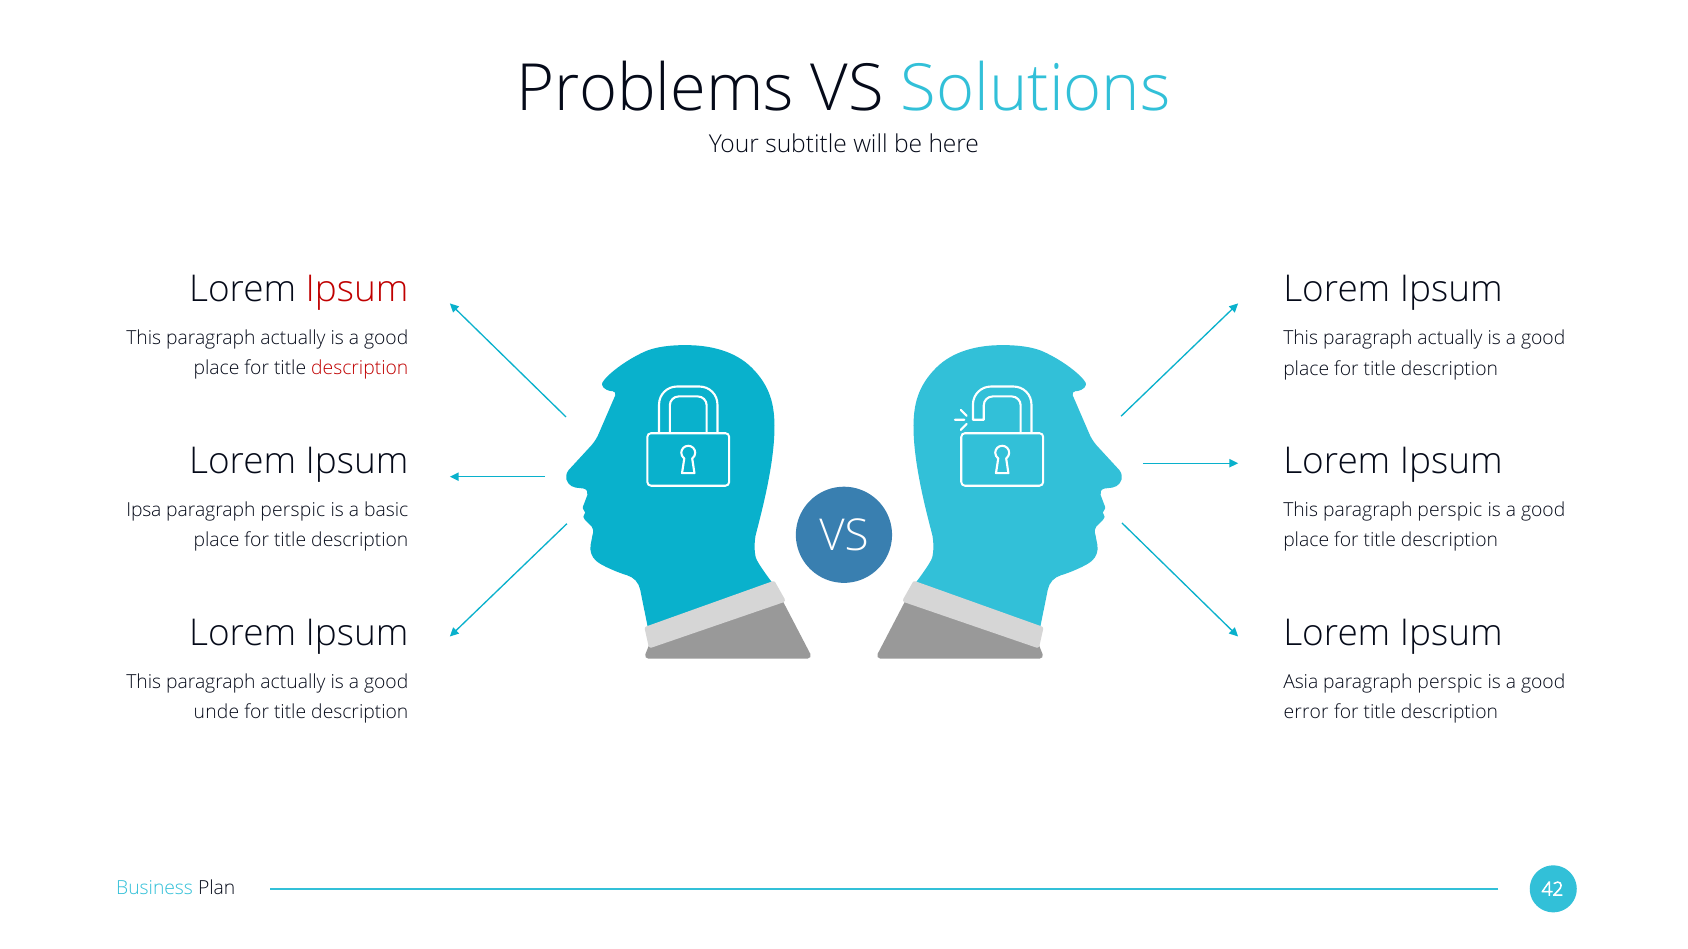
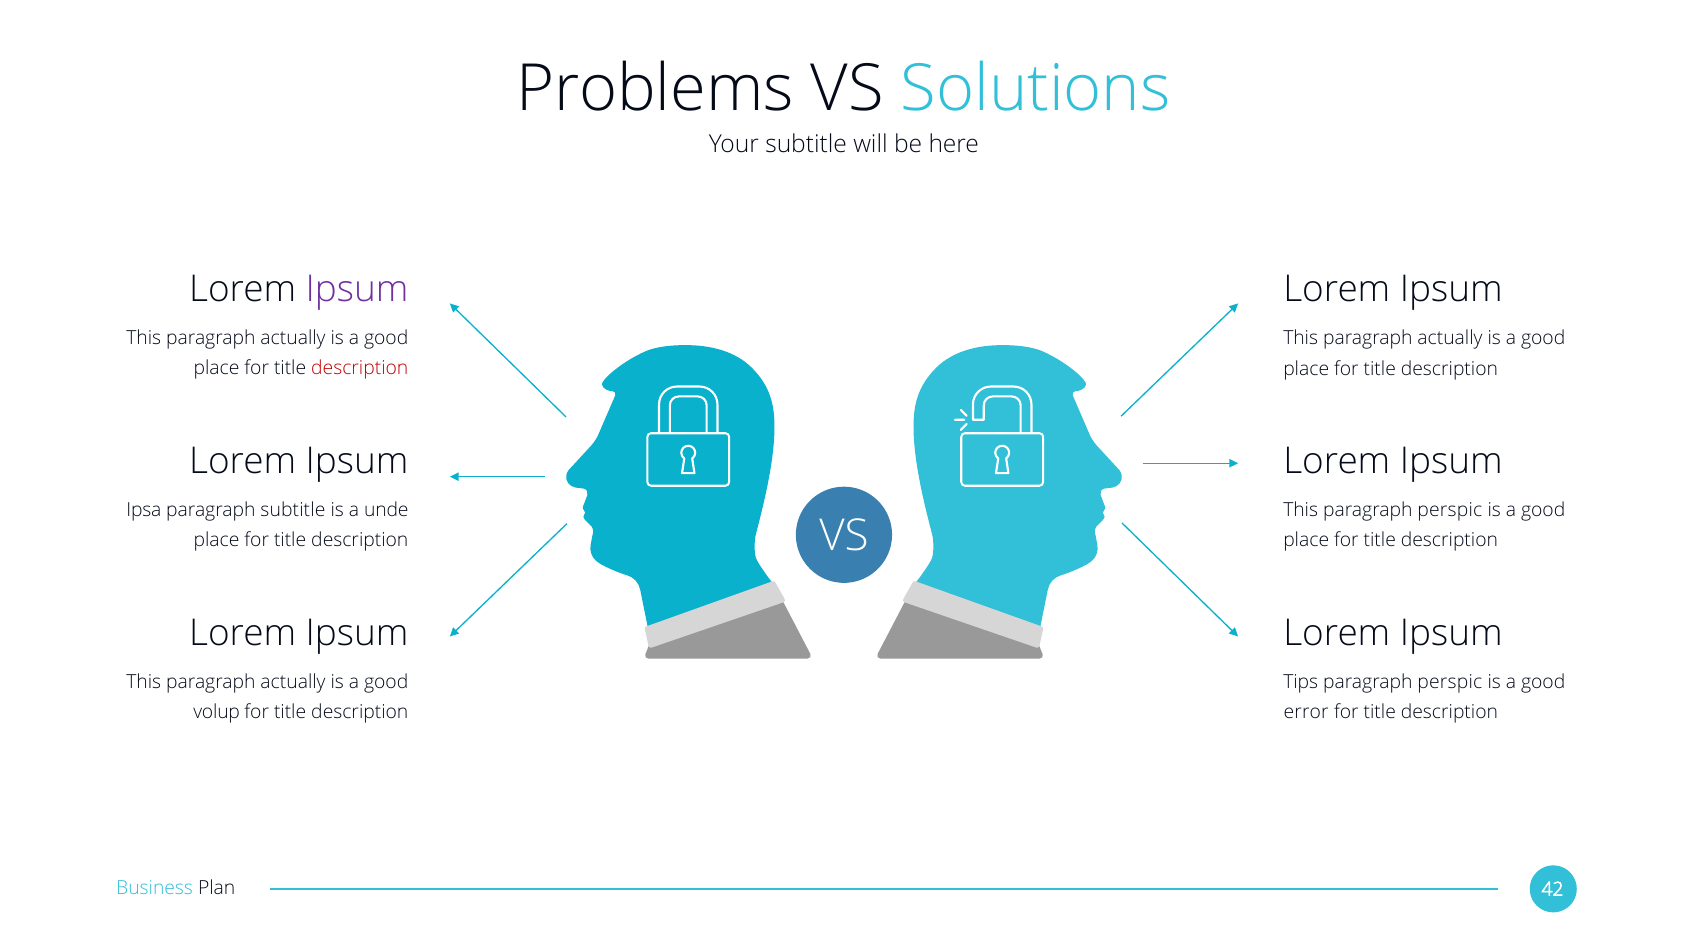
Ipsum at (357, 290) colour: red -> purple
perspic at (293, 510): perspic -> subtitle
basic: basic -> unde
Asia: Asia -> Tips
unde: unde -> volup
